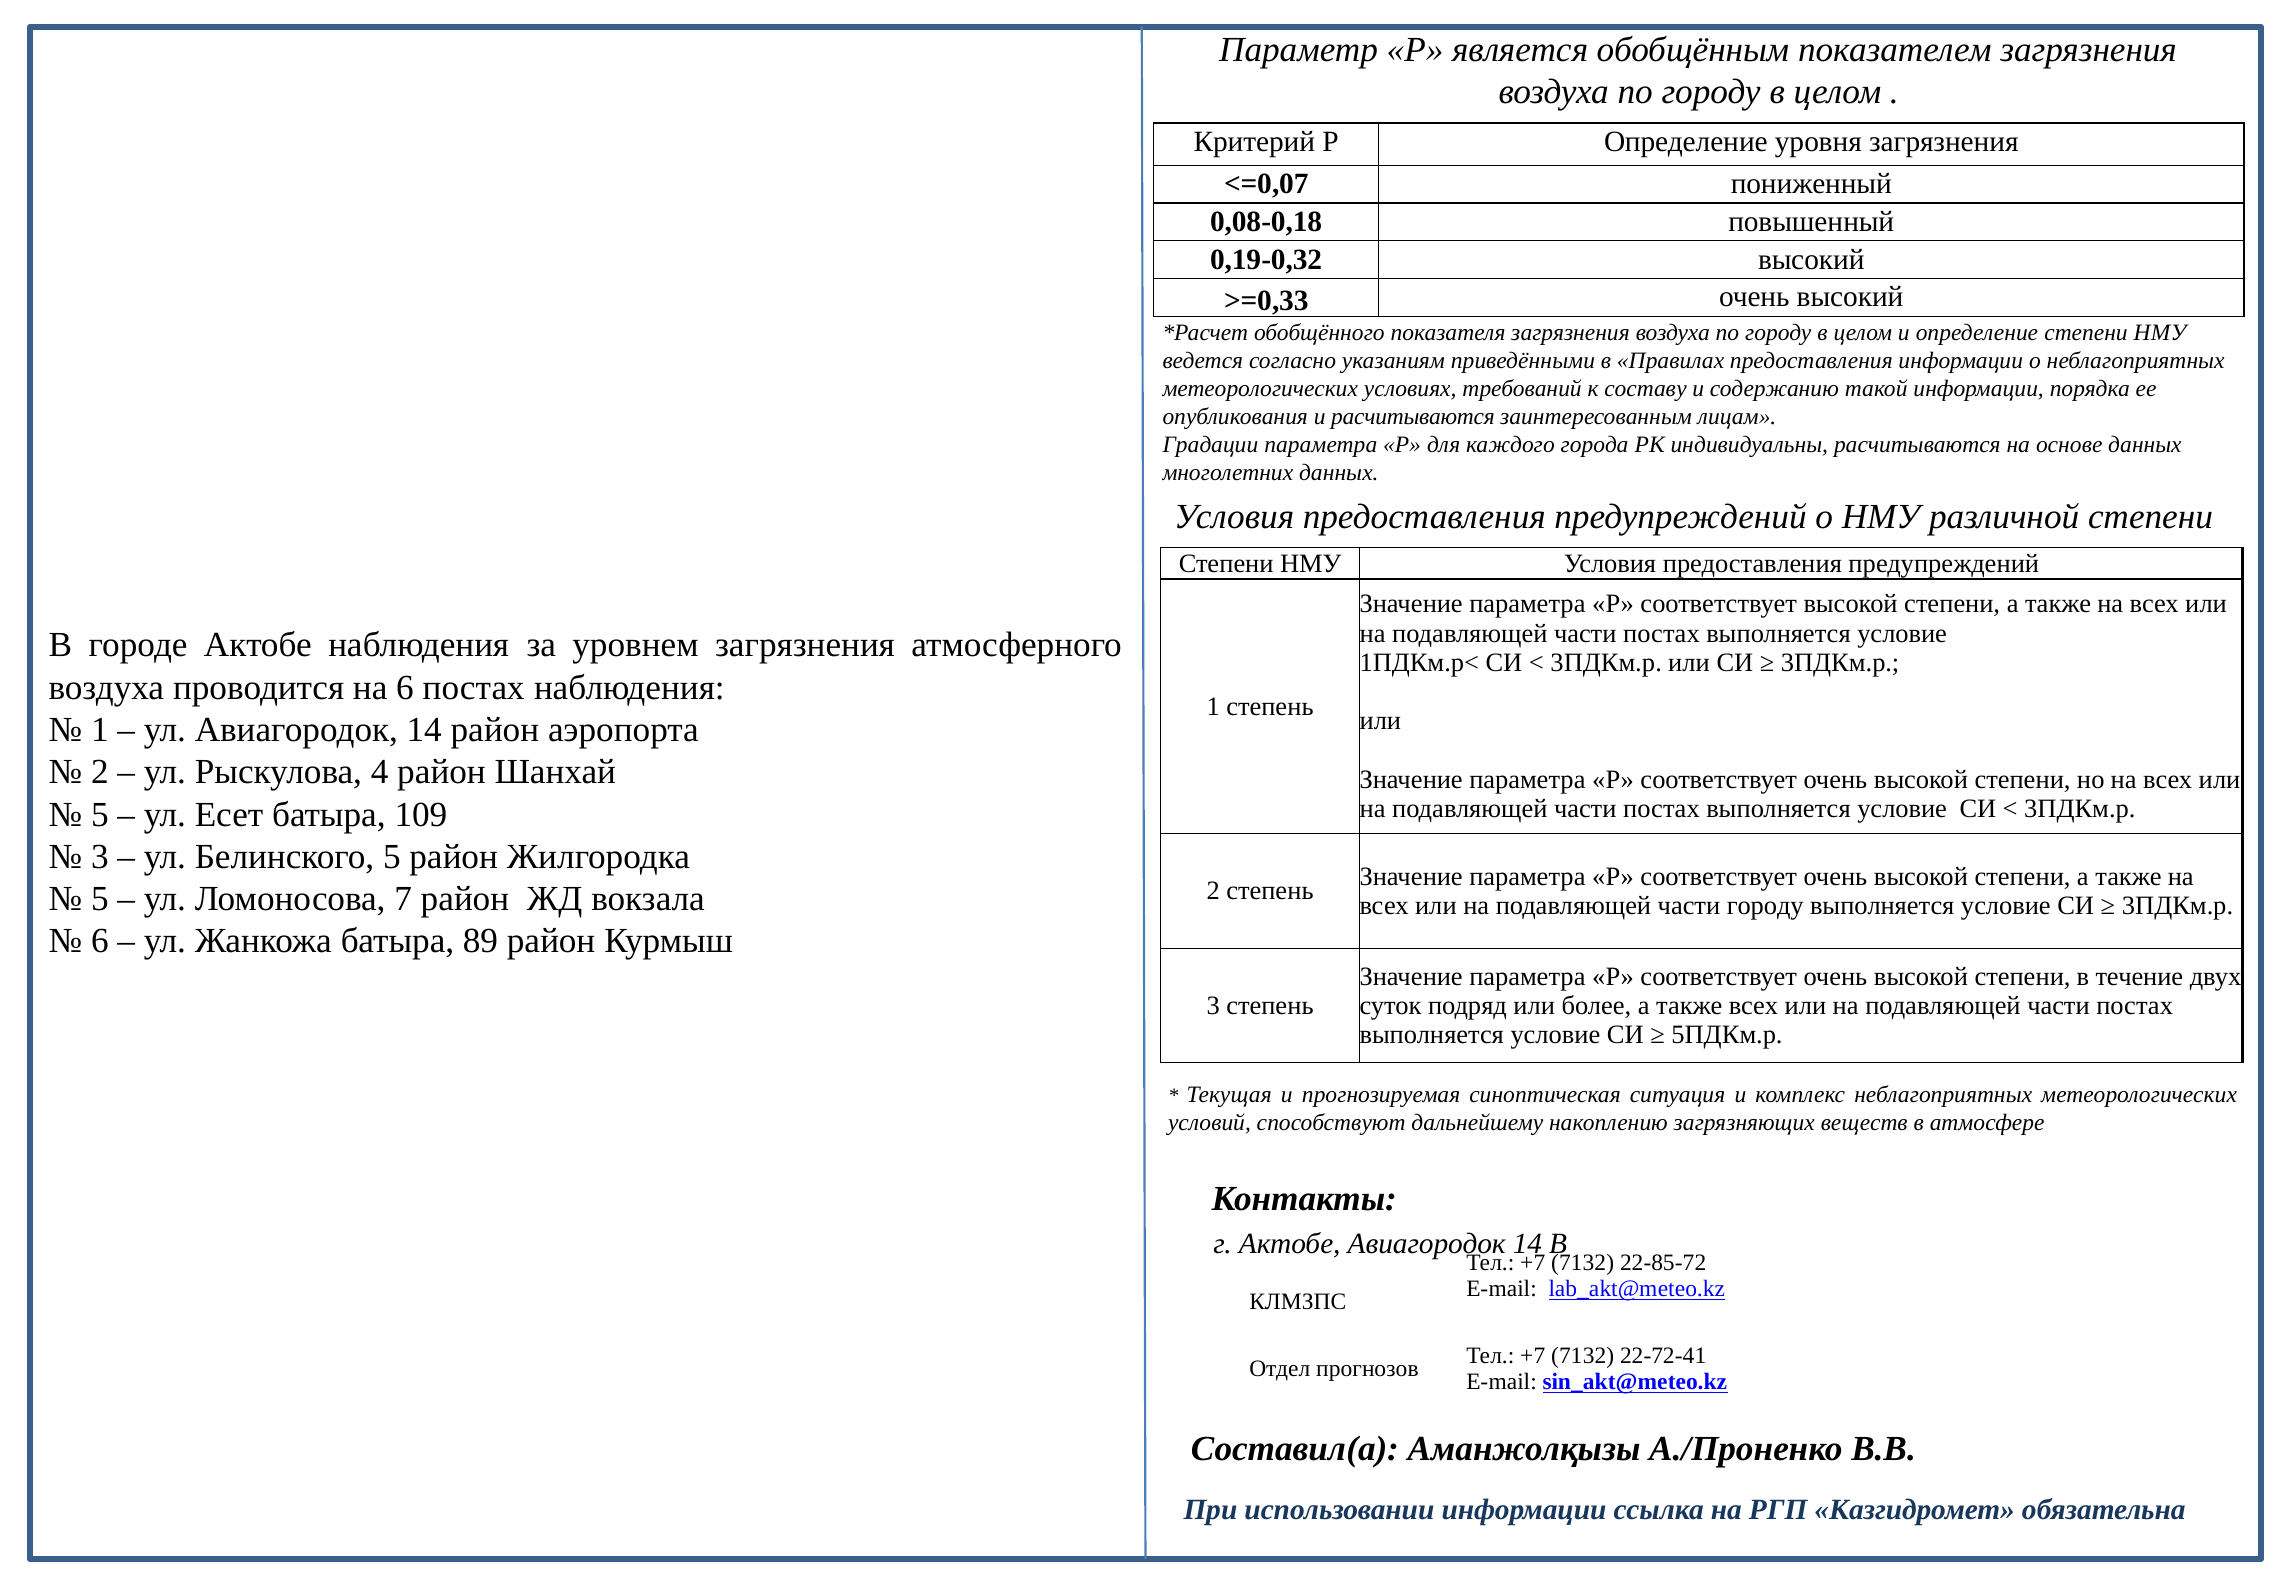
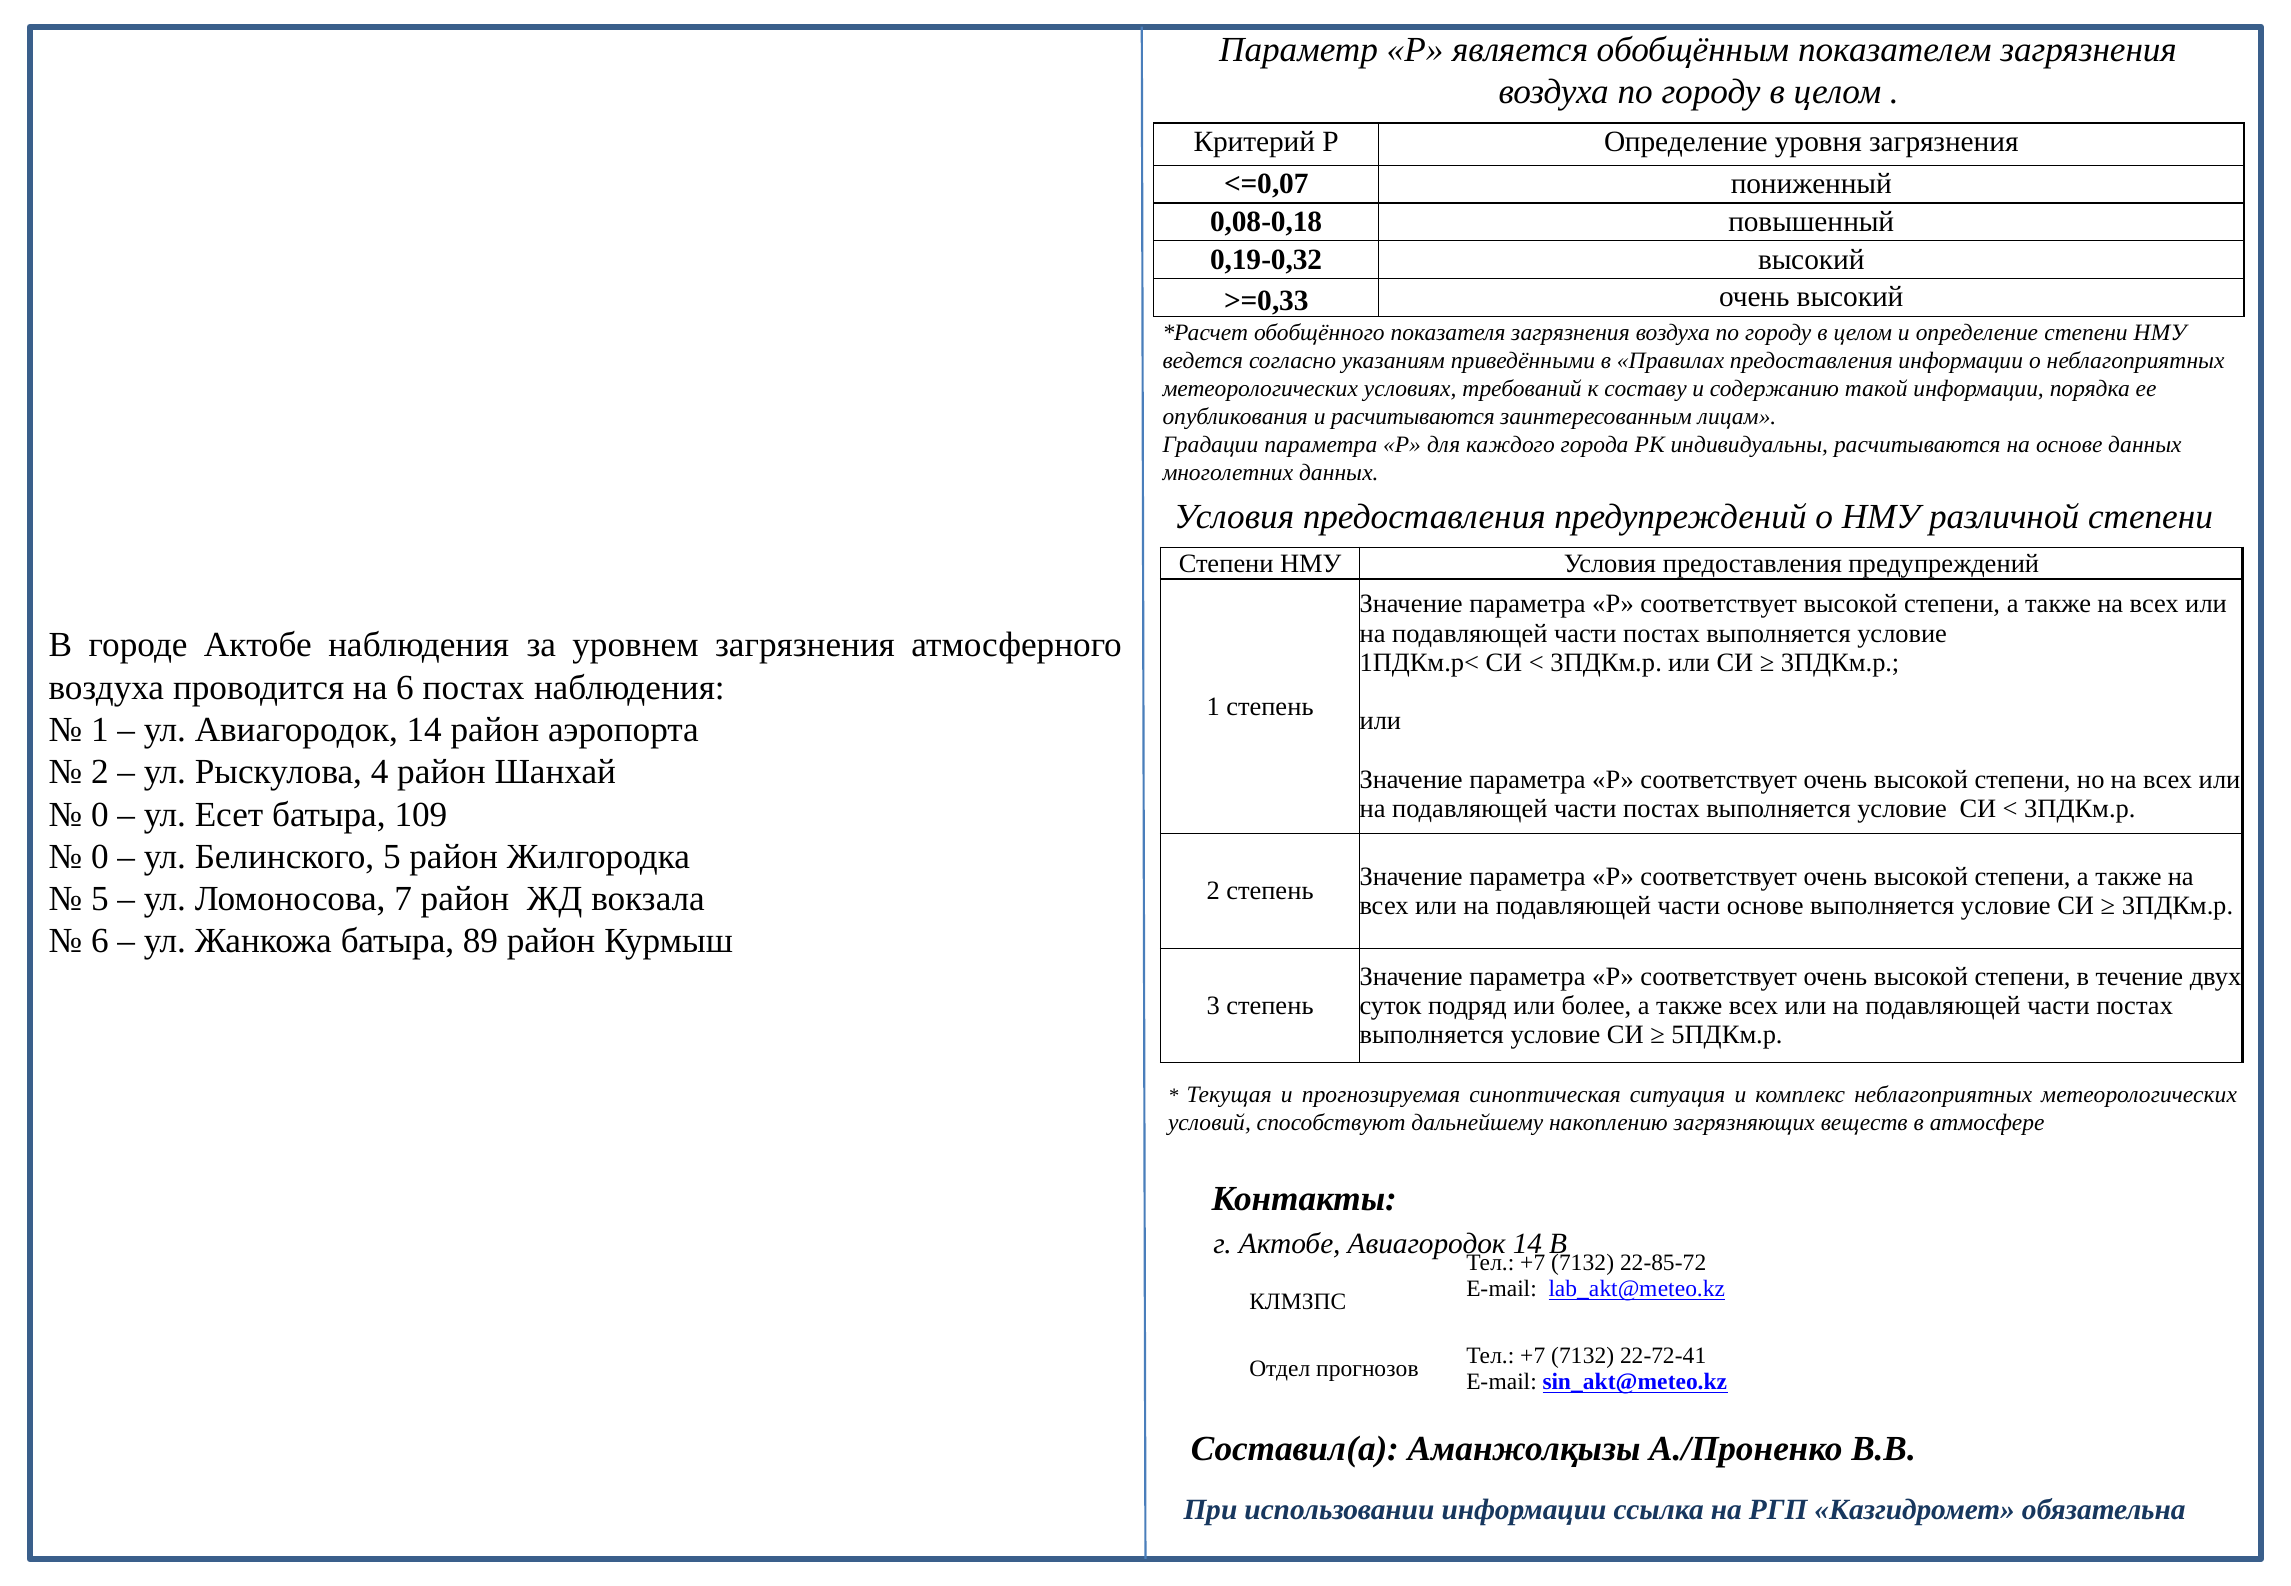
5 at (100, 814): 5 -> 0
3 at (100, 857): 3 -> 0
части городу: городу -> основе
